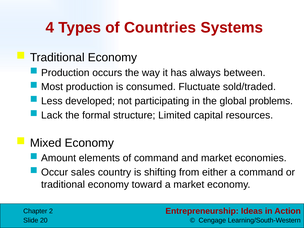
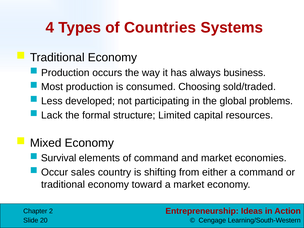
between: between -> business
Fluctuate: Fluctuate -> Choosing
Amount: Amount -> Survival
